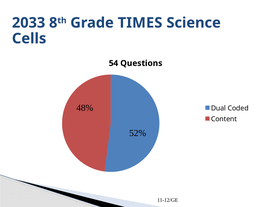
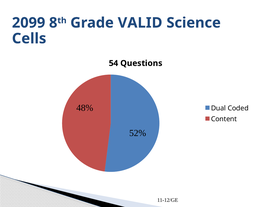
2033: 2033 -> 2099
TIMES: TIMES -> VALID
